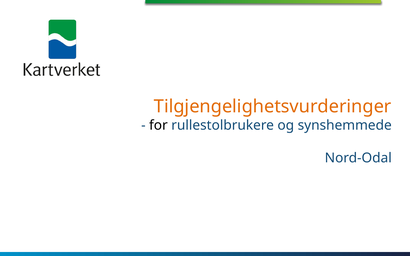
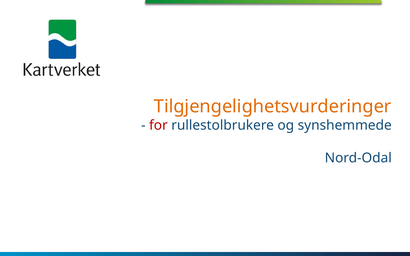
for colour: black -> red
